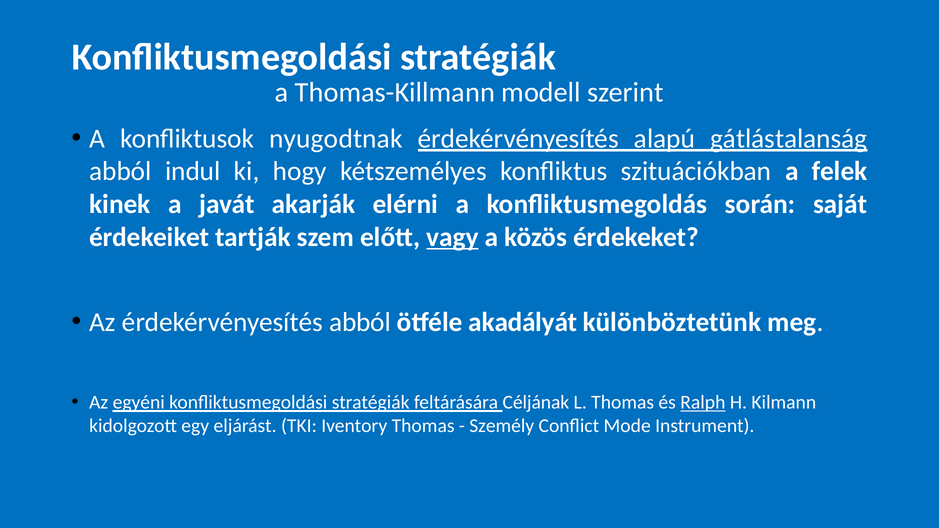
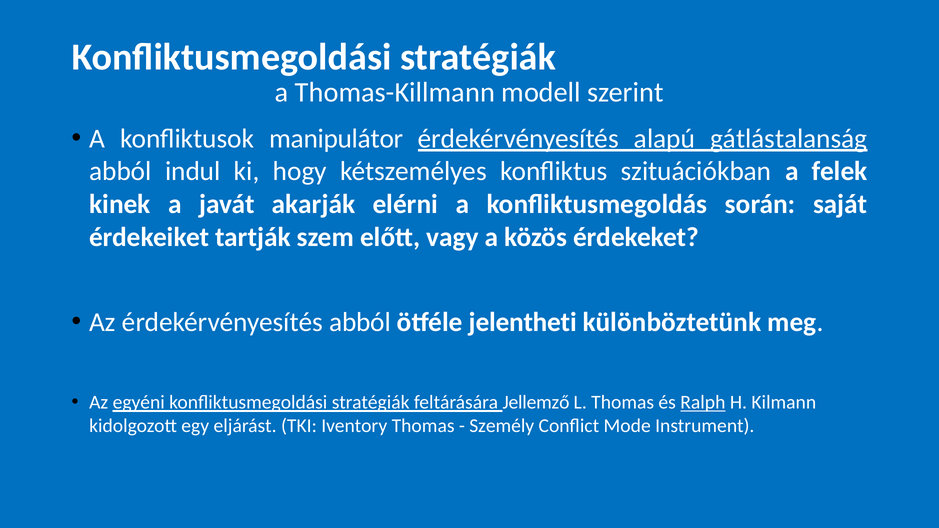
nyugodtnak: nyugodtnak -> manipulátor
vagy underline: present -> none
akadályát: akadályát -> jelentheti
Céljának: Céljának -> Jellemző
